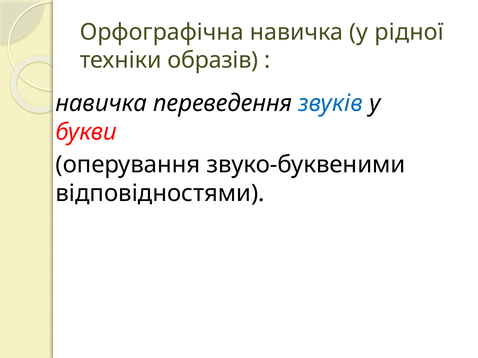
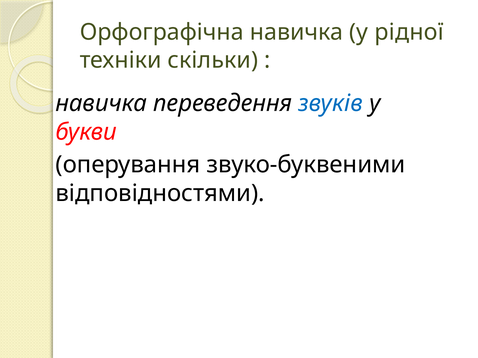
образів: образів -> скільки
